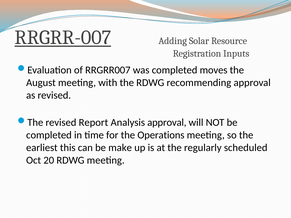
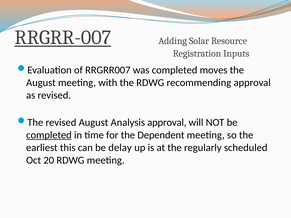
revised Report: Report -> August
completed at (49, 135) underline: none -> present
Operations: Operations -> Dependent
make: make -> delay
